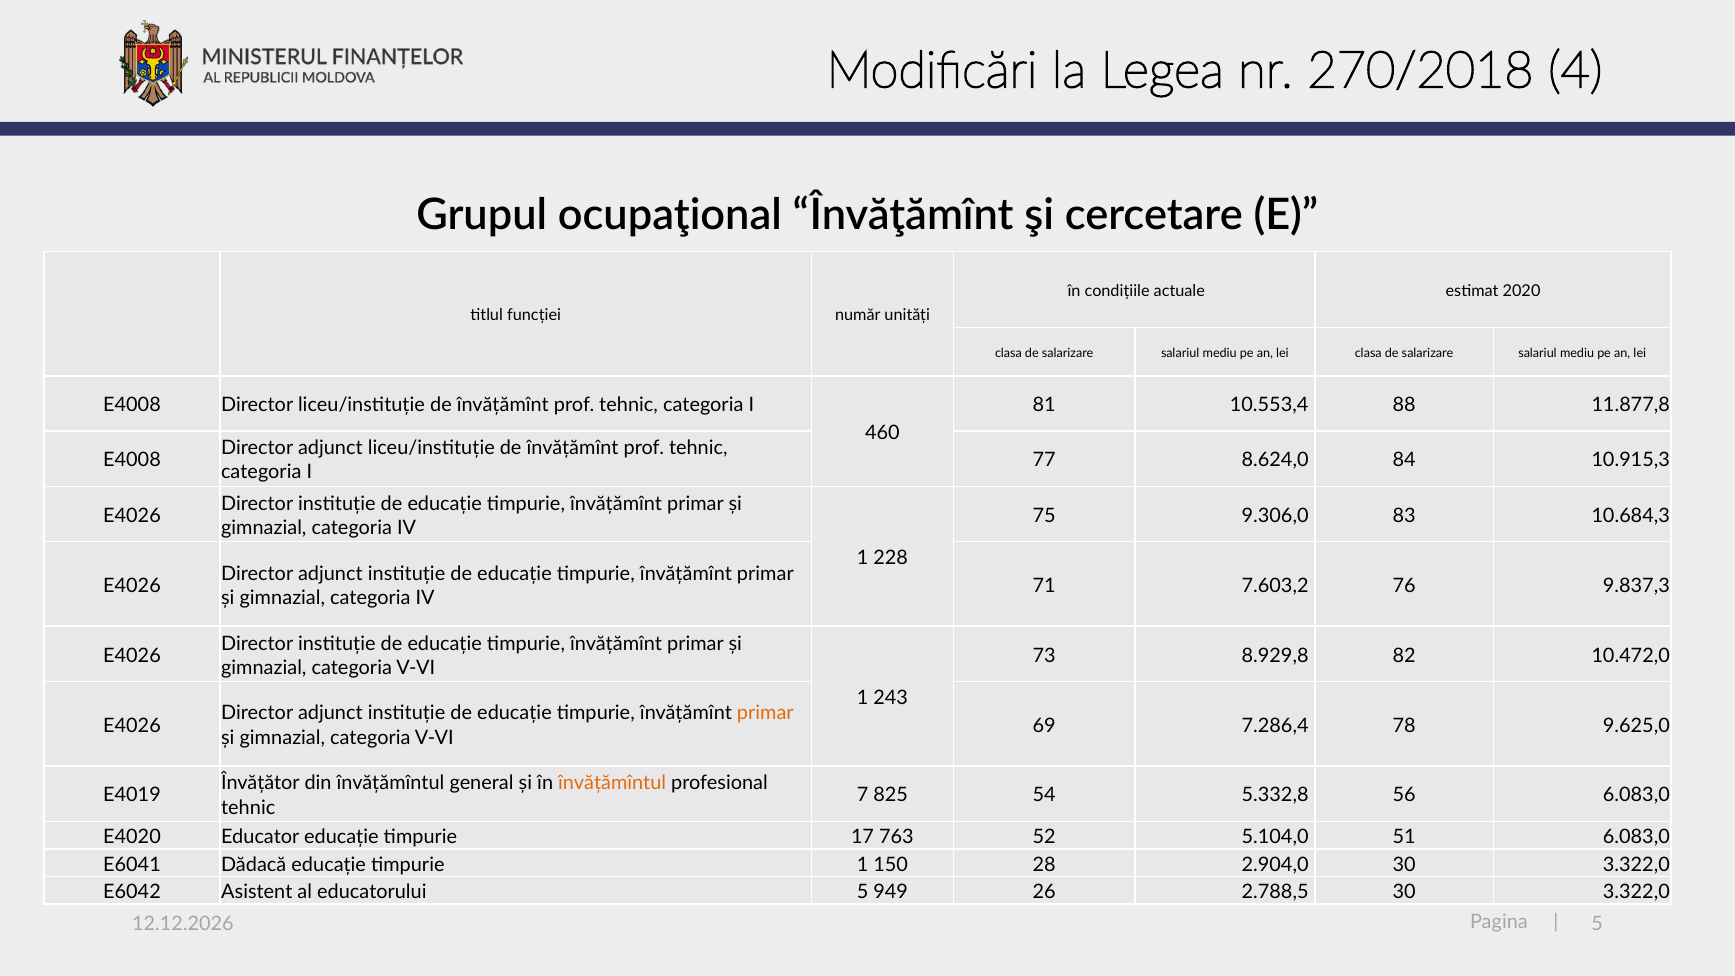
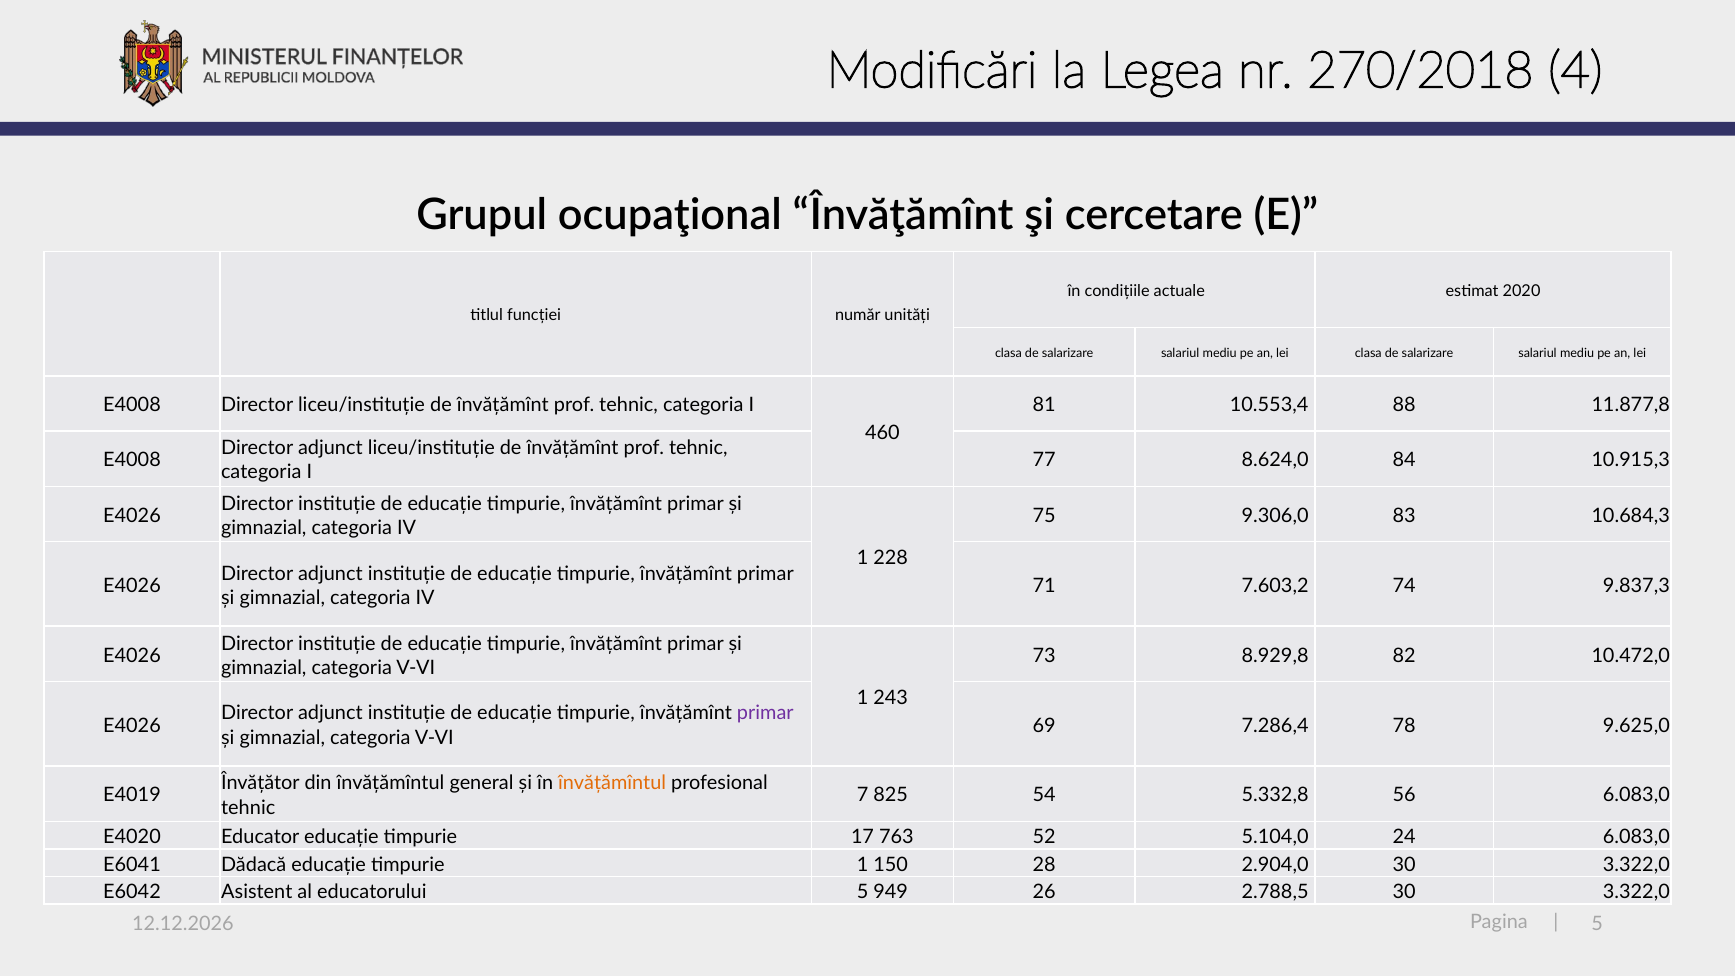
76: 76 -> 74
primar at (765, 713) colour: orange -> purple
51: 51 -> 24
